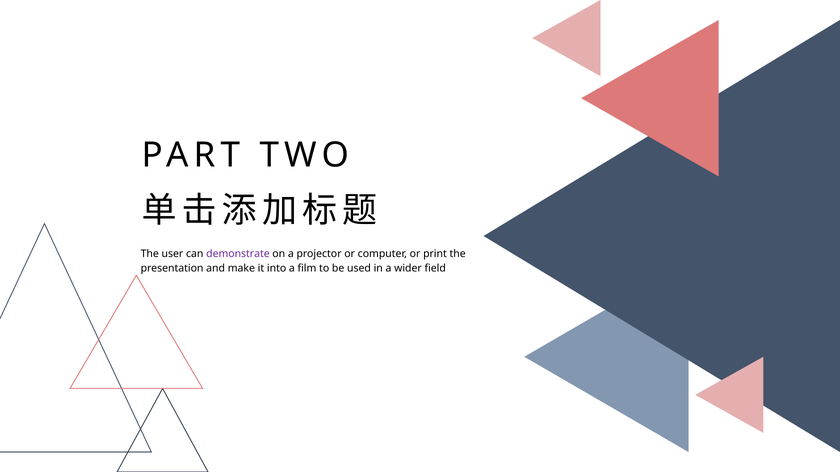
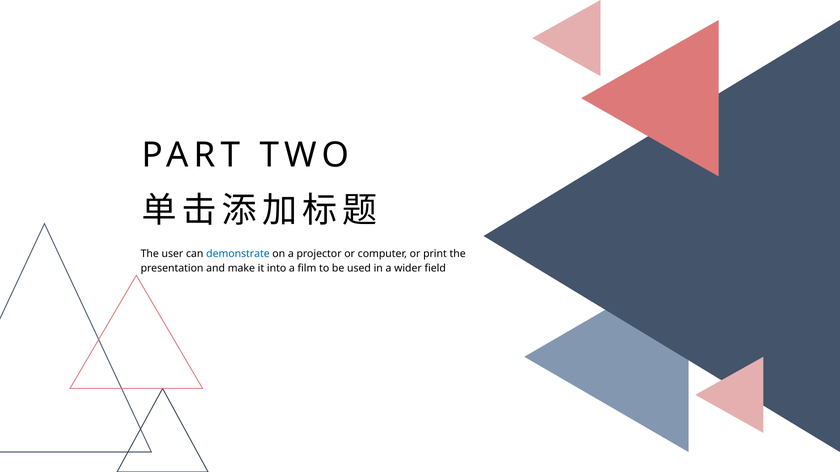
demonstrate colour: purple -> blue
